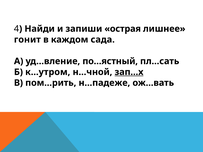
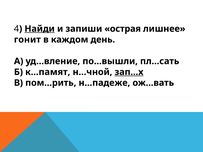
Найди underline: none -> present
сада: сада -> день
по…ястный: по…ястный -> по…вышли
к…утром: к…утром -> к…памят
